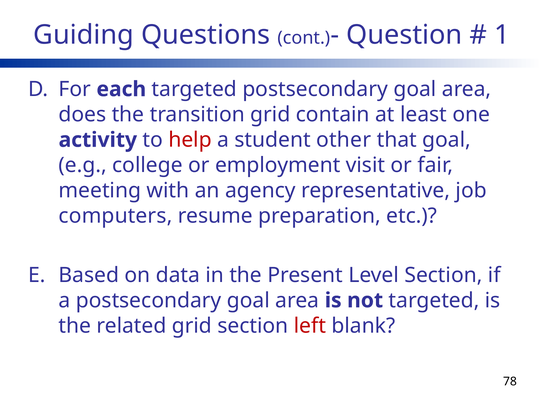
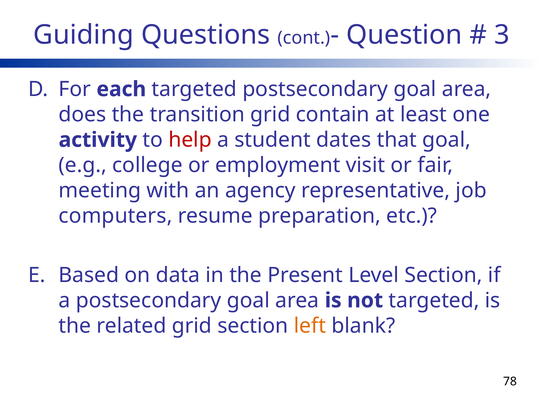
1: 1 -> 3
other: other -> dates
left colour: red -> orange
